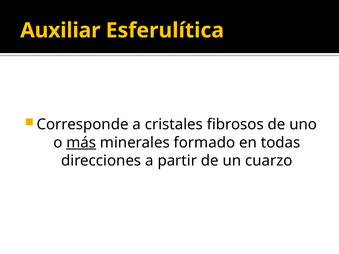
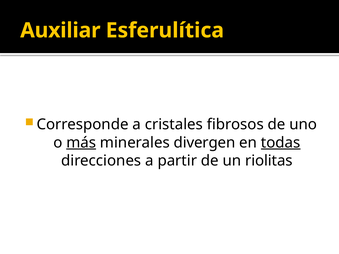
formado: formado -> divergen
todas underline: none -> present
cuarzo: cuarzo -> riolitas
